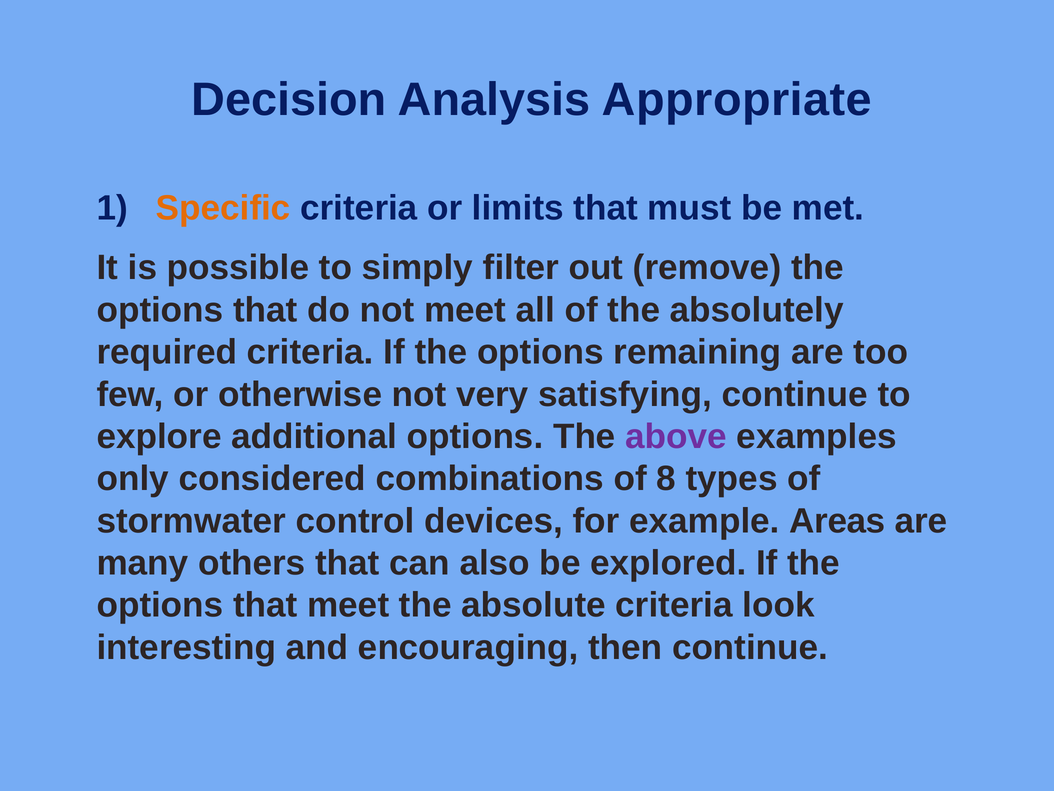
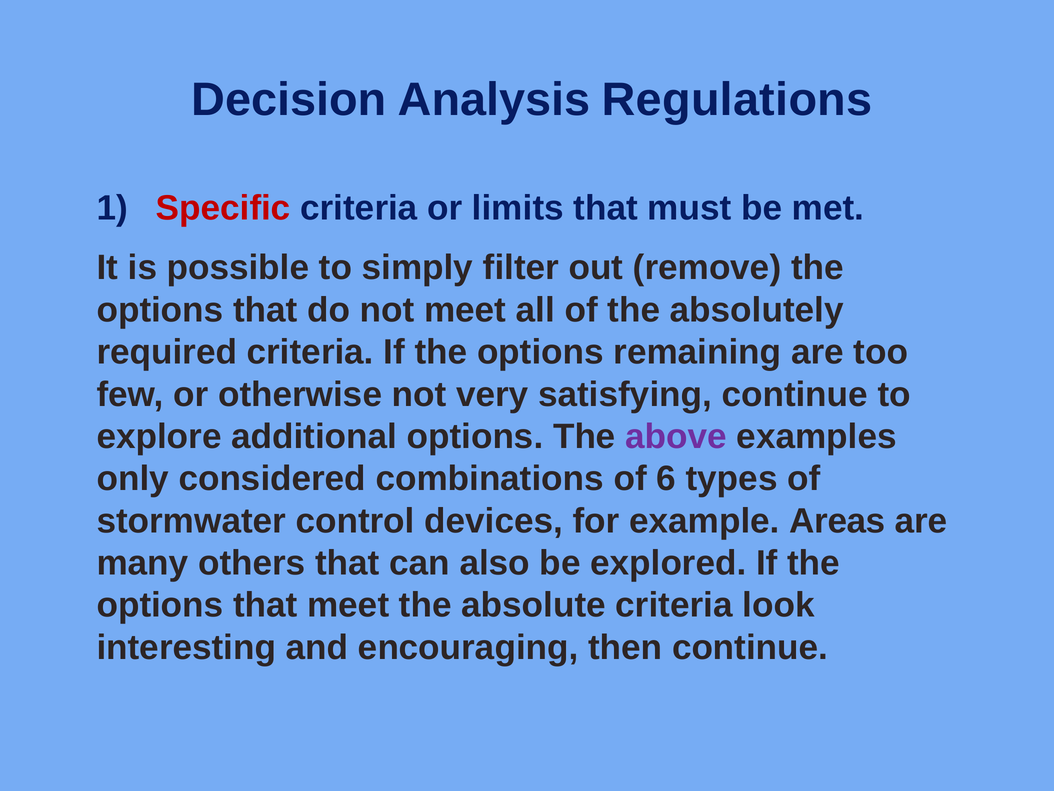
Appropriate: Appropriate -> Regulations
Specific colour: orange -> red
8: 8 -> 6
